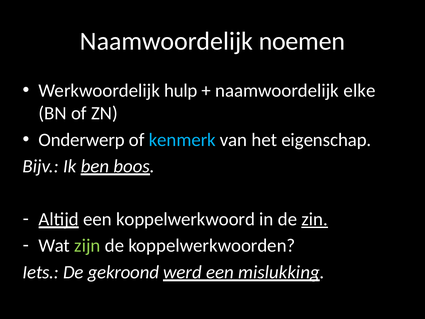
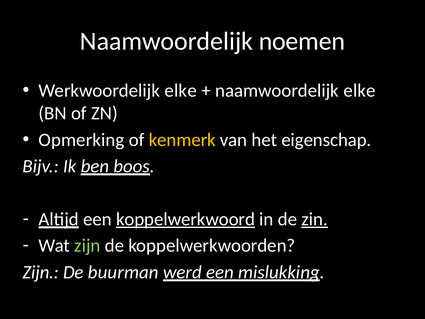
Werkwoordelijk hulp: hulp -> elke
Onderwerp: Onderwerp -> Opmerking
kenmerk colour: light blue -> yellow
koppelwerkwoord underline: none -> present
Iets at (41, 272): Iets -> Zijn
gekroond: gekroond -> buurman
